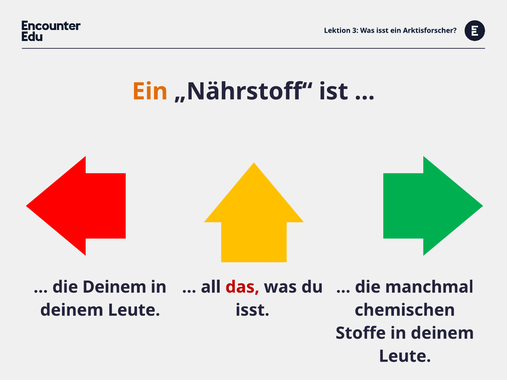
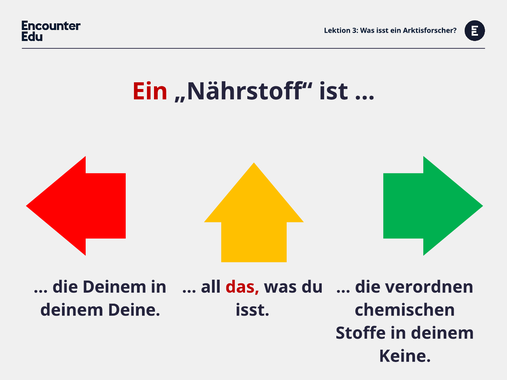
Ein at (150, 92) colour: orange -> red
manchmal: manchmal -> verordnen
Leute at (134, 310): Leute -> Deine
Leute at (405, 356): Leute -> Keine
